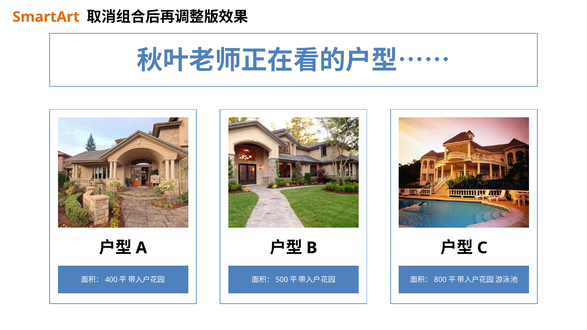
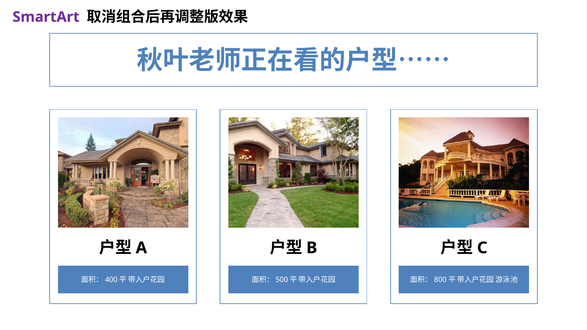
SmartArt colour: orange -> purple
